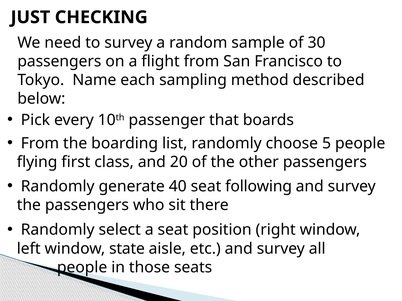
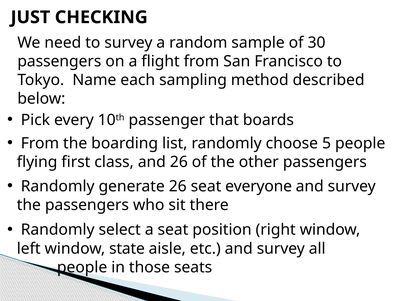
and 20: 20 -> 26
generate 40: 40 -> 26
following: following -> everyone
